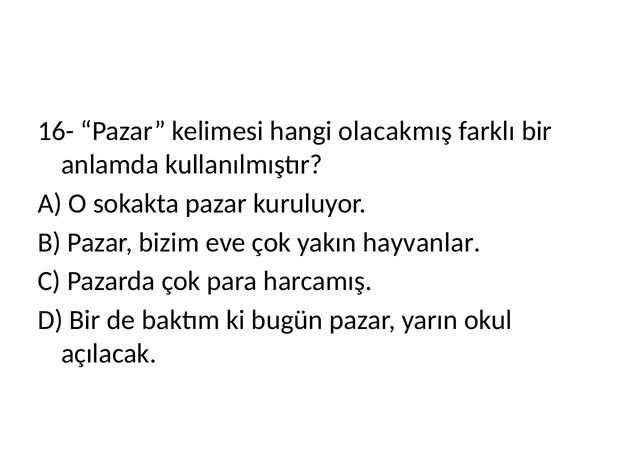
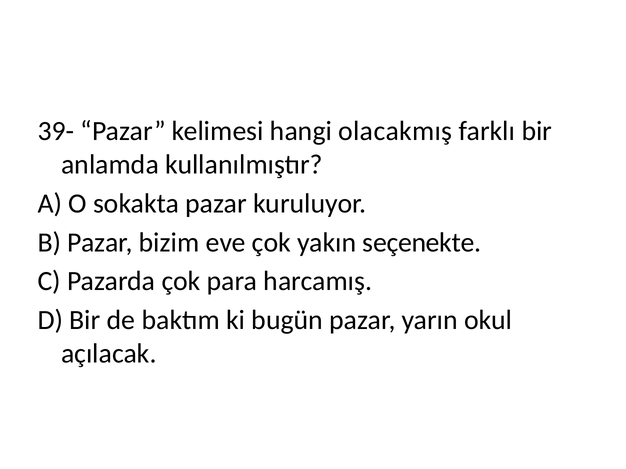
16-: 16- -> 39-
hayvanlar: hayvanlar -> seçenekte
